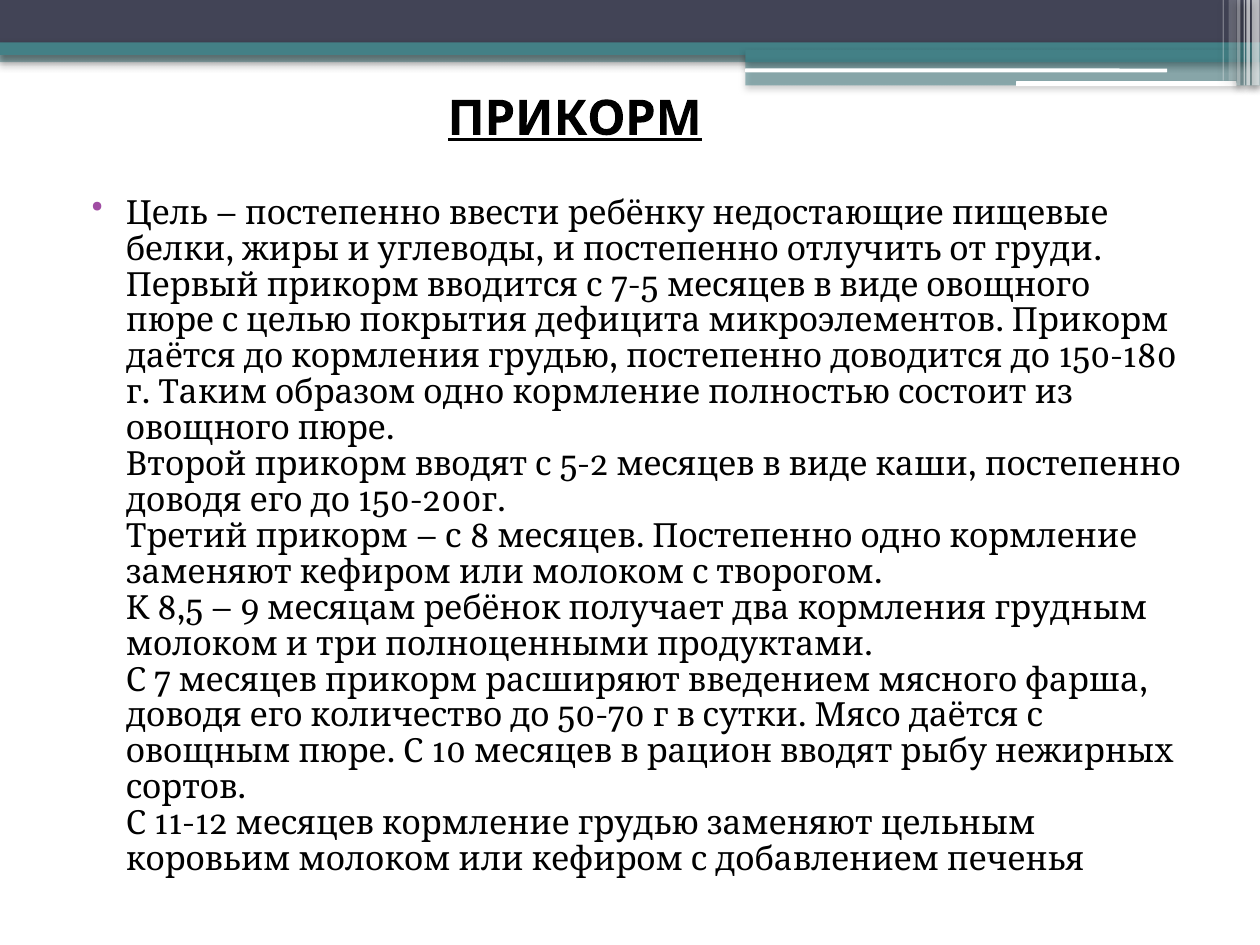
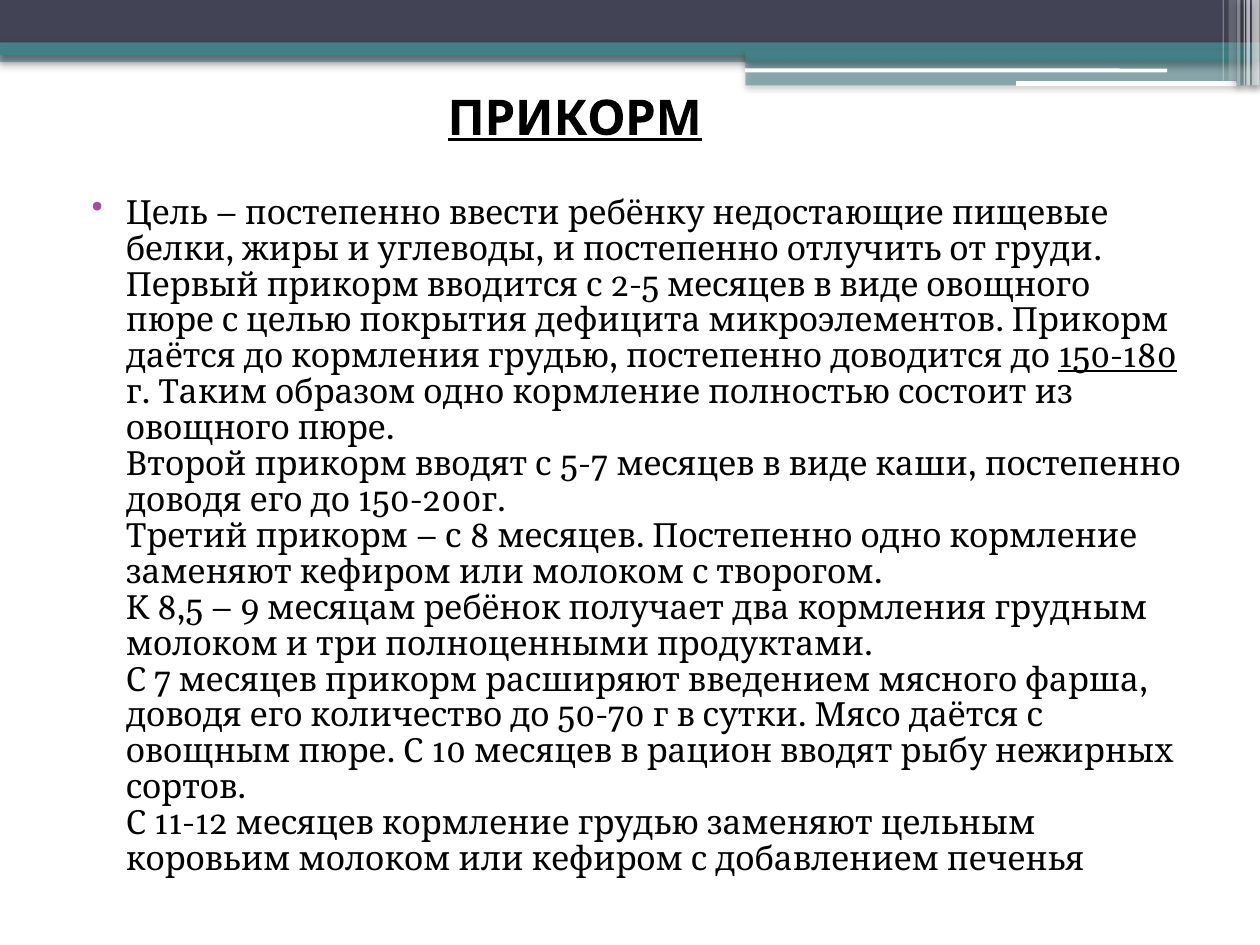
7-5: 7-5 -> 2-5
150-180 underline: none -> present
5-2: 5-2 -> 5-7
